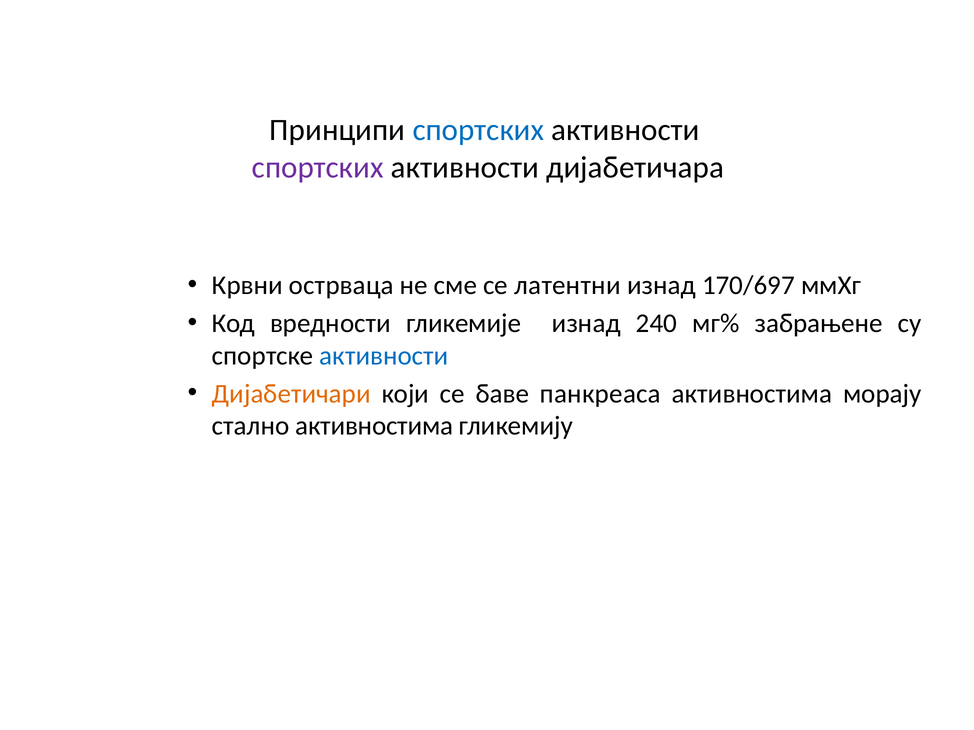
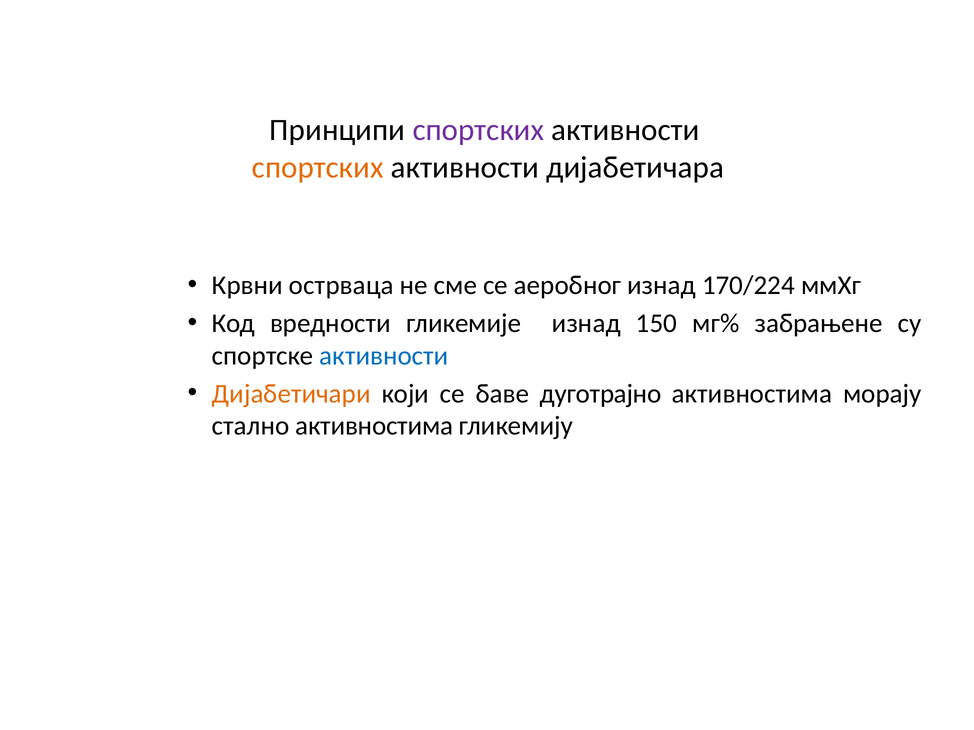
спортских at (478, 130) colour: blue -> purple
спортских at (318, 167) colour: purple -> orange
латентни: латентни -> аеробног
170/697: 170/697 -> 170/224
240: 240 -> 150
панкреаса: панкреаса -> дуготрајно
